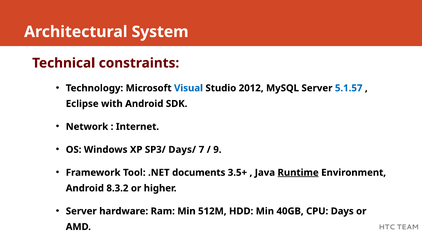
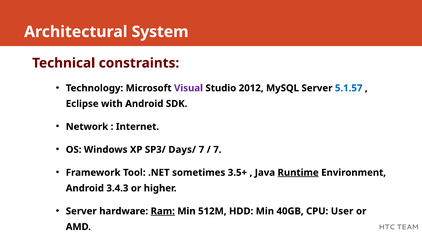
Visual colour: blue -> purple
9 at (217, 150): 9 -> 7
documents: documents -> sometimes
8.3.2: 8.3.2 -> 3.4.3
Ram underline: none -> present
Days: Days -> User
